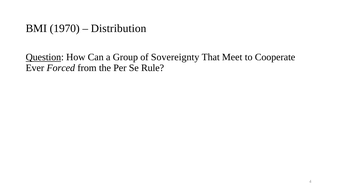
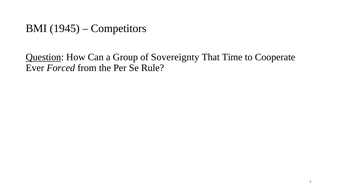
1970: 1970 -> 1945
Distribution: Distribution -> Competitors
Meet: Meet -> Time
